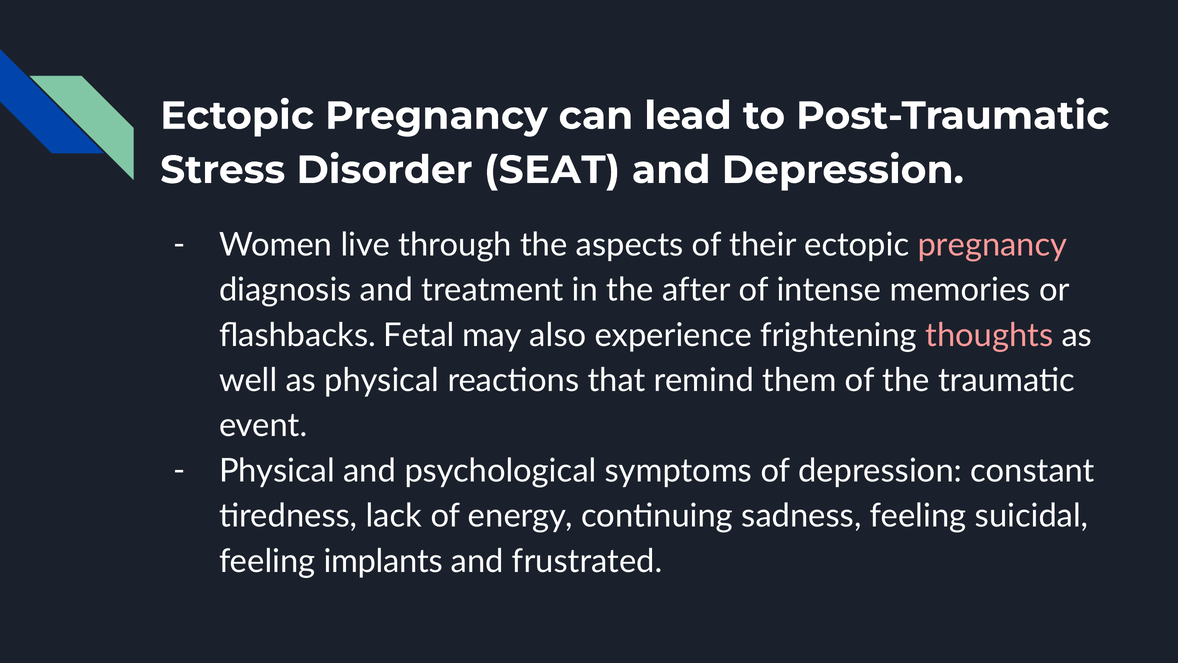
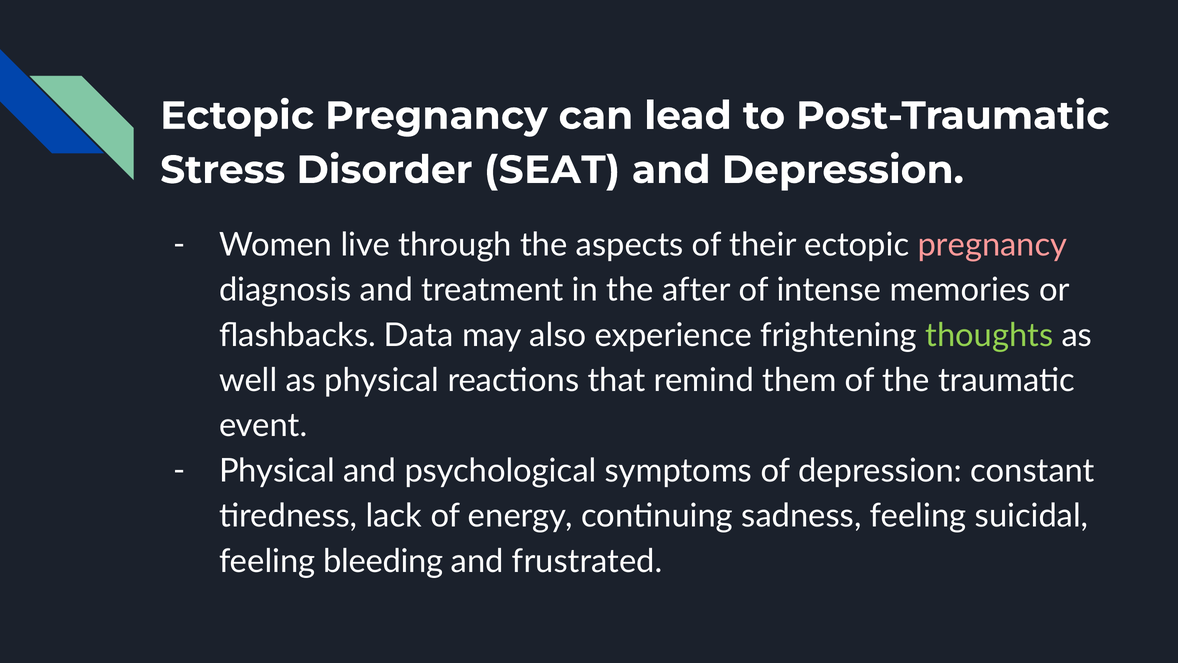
Fetal: Fetal -> Data
thoughts colour: pink -> light green
implants: implants -> bleeding
